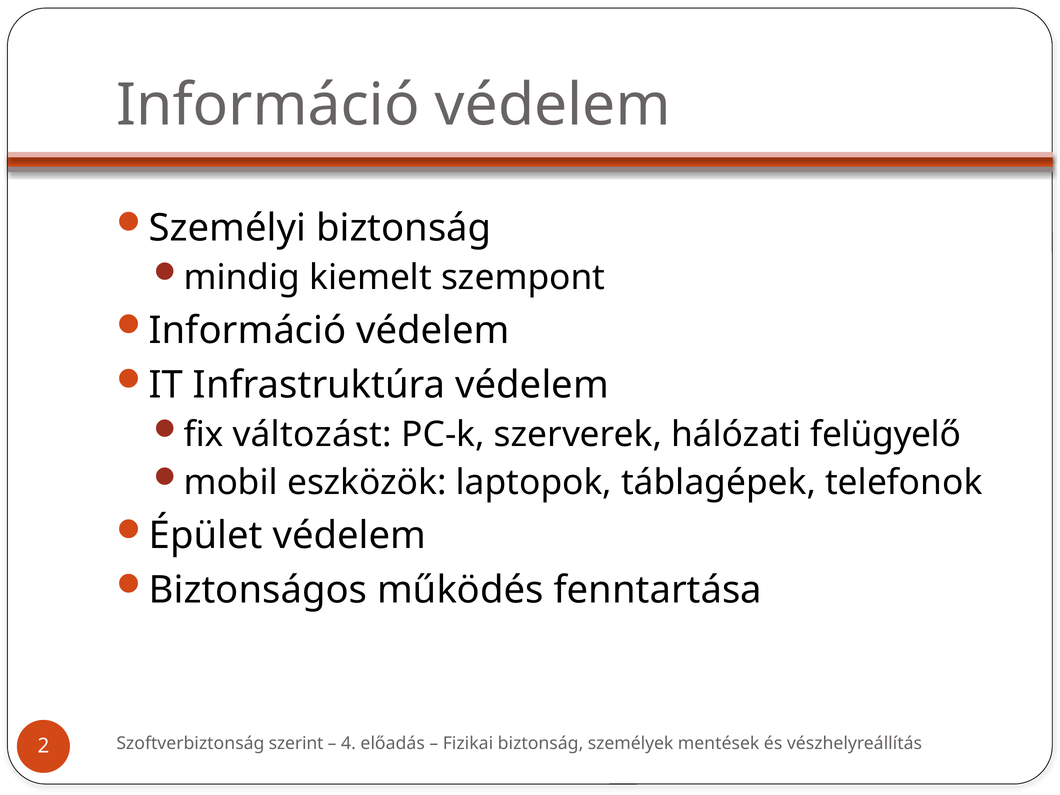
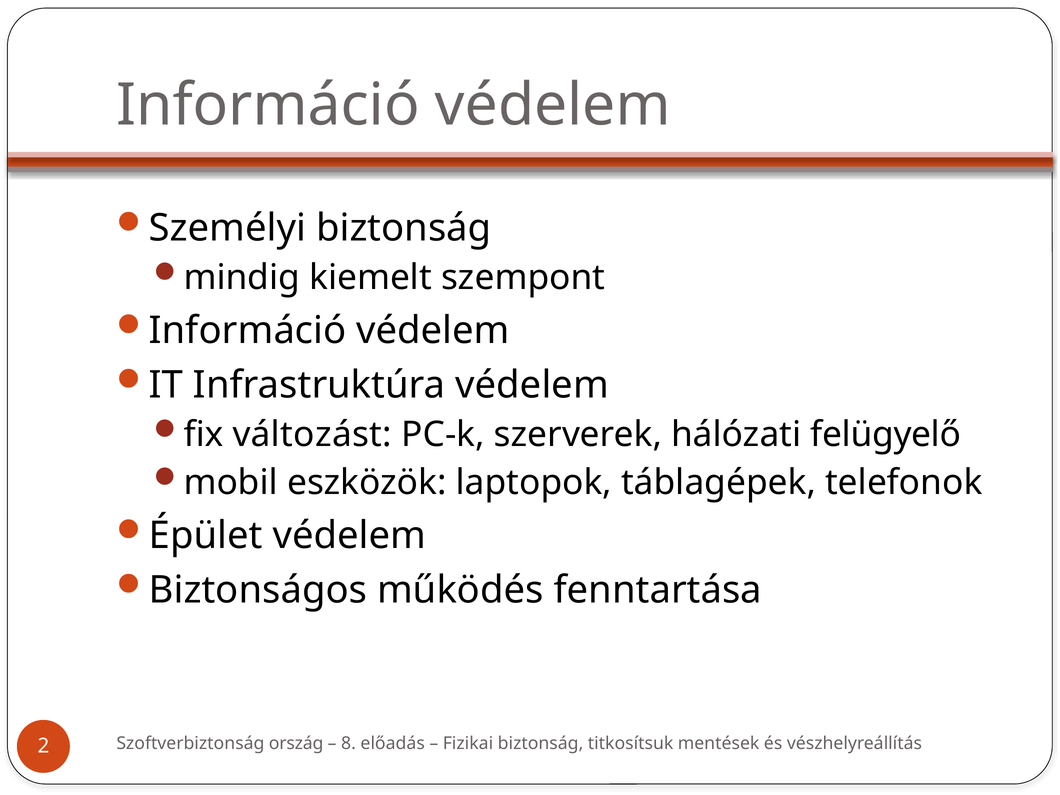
szerint: szerint -> ország
4: 4 -> 8
személyek: személyek -> titkosítsuk
